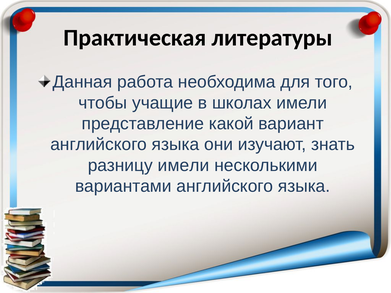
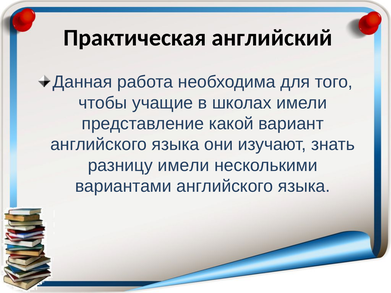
литературы: литературы -> английский
